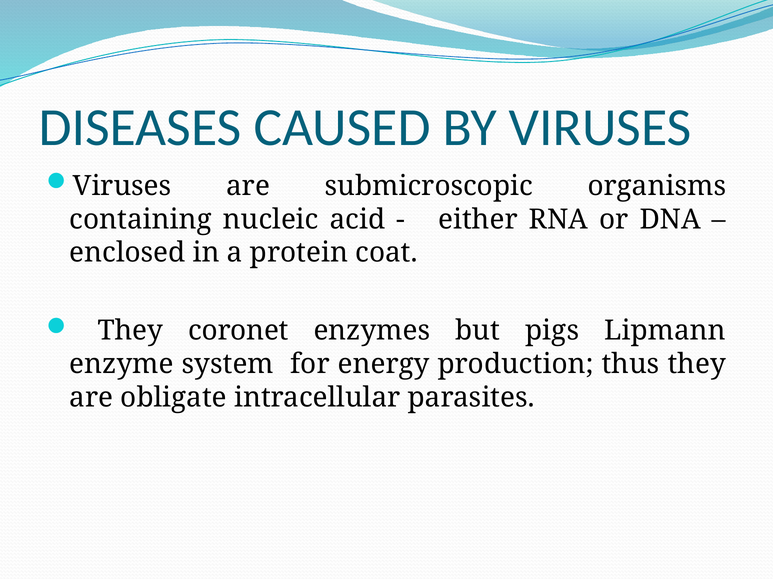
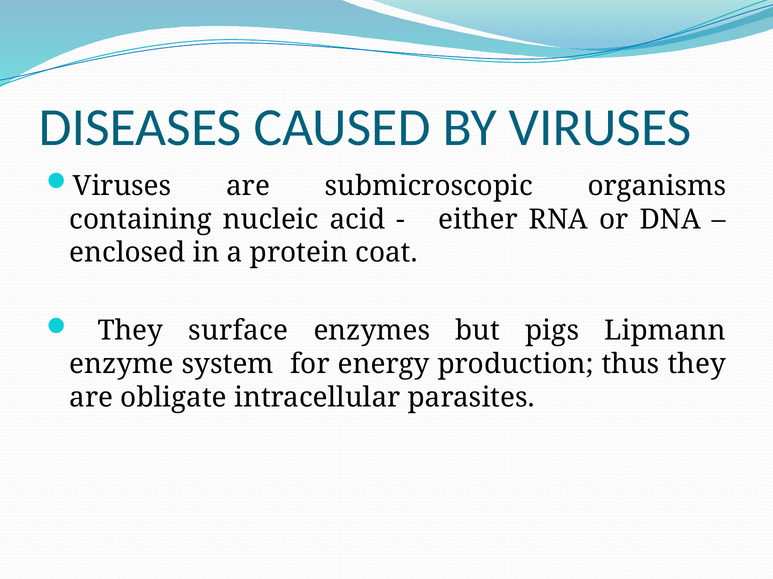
coronet: coronet -> surface
